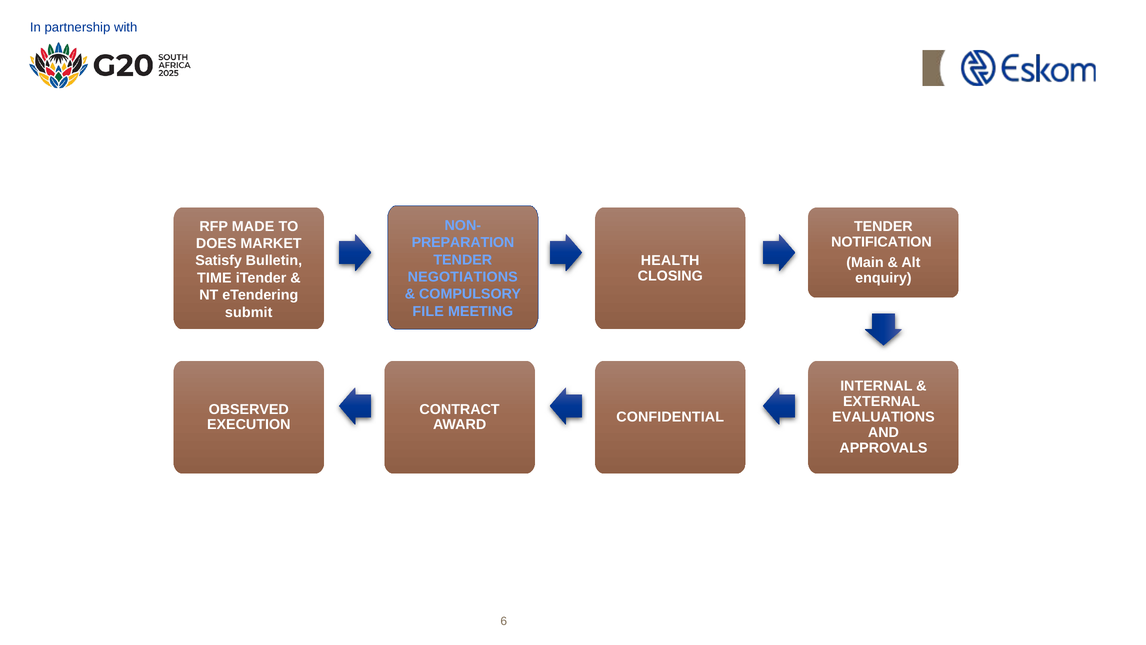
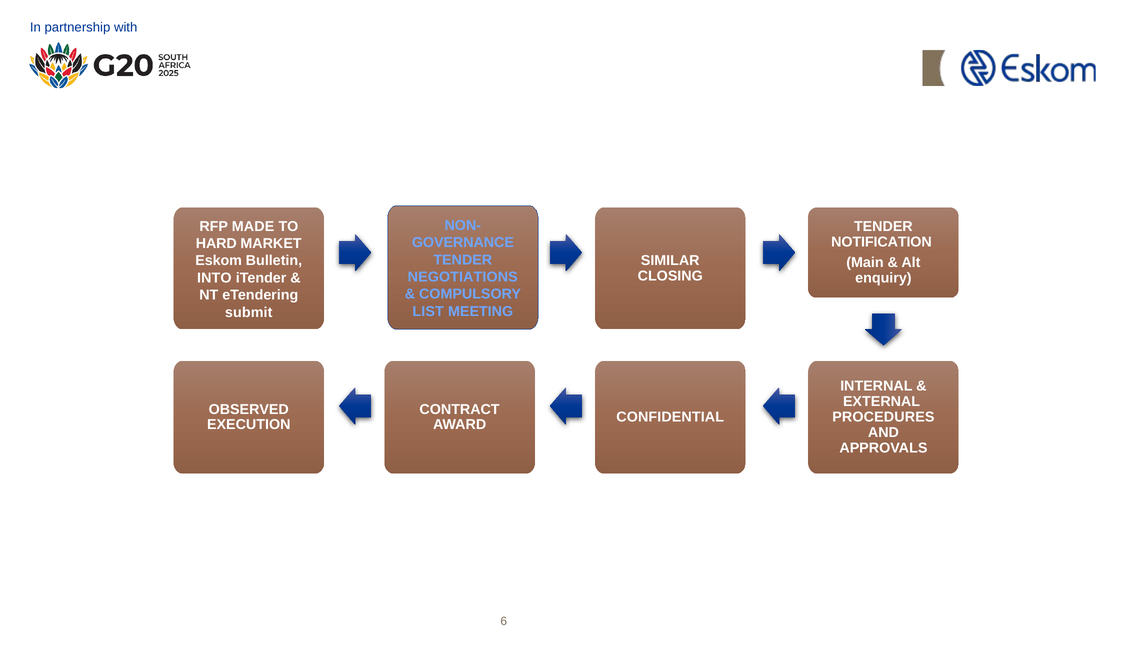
PREPARATION: PREPARATION -> GOVERNANCE
DOES: DOES -> HARD
HEALTH: HEALTH -> SIMILAR
Satisfy: Satisfy -> Eskom
TIME: TIME -> INTO
FILE: FILE -> LIST
EVALUATIONS: EVALUATIONS -> PROCEDURES
